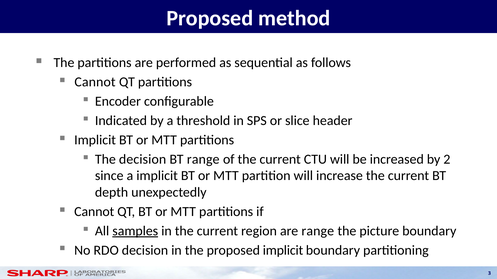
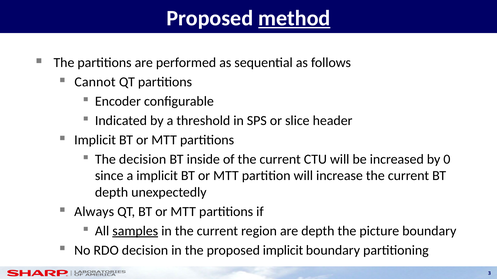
method underline: none -> present
BT range: range -> inside
2: 2 -> 0
Cannot at (94, 212): Cannot -> Always
are range: range -> depth
